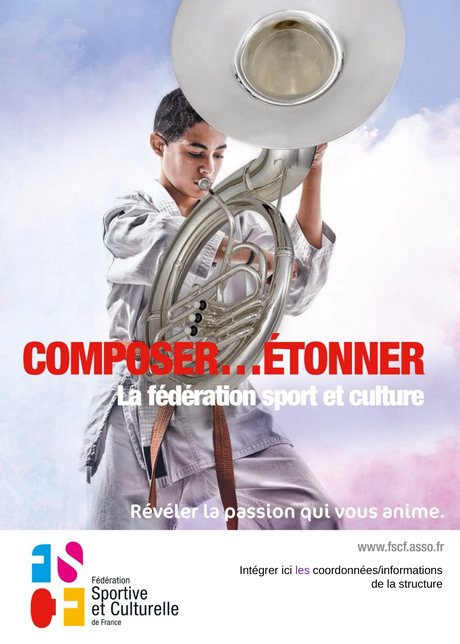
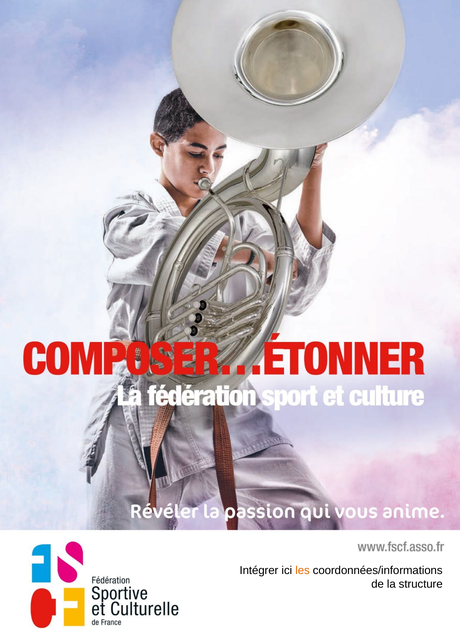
les colour: purple -> orange
